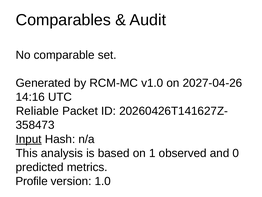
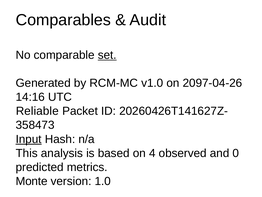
set underline: none -> present
2027-04-26: 2027-04-26 -> 2097-04-26
1: 1 -> 4
Profile: Profile -> Monte
